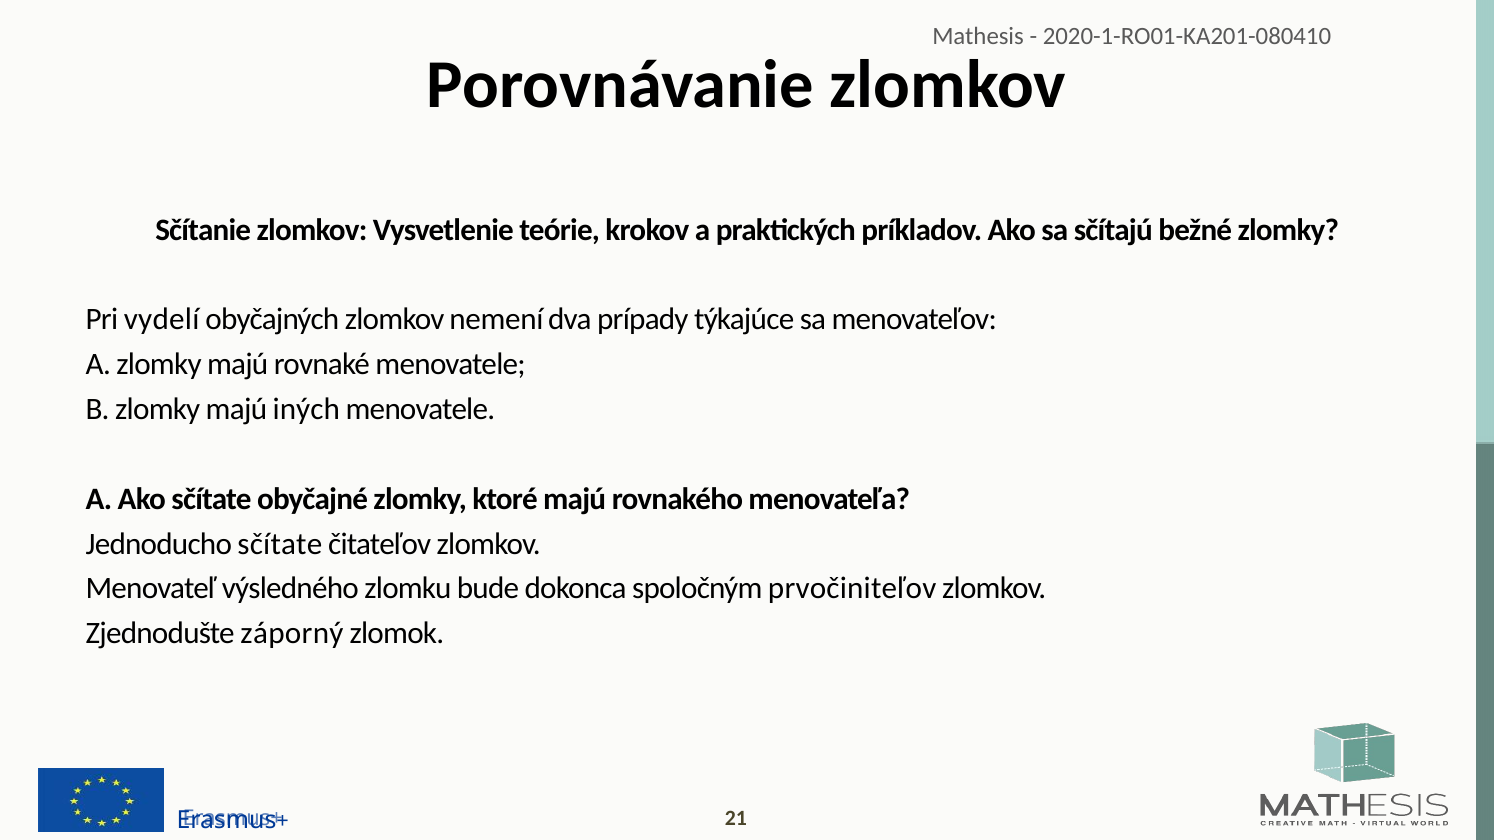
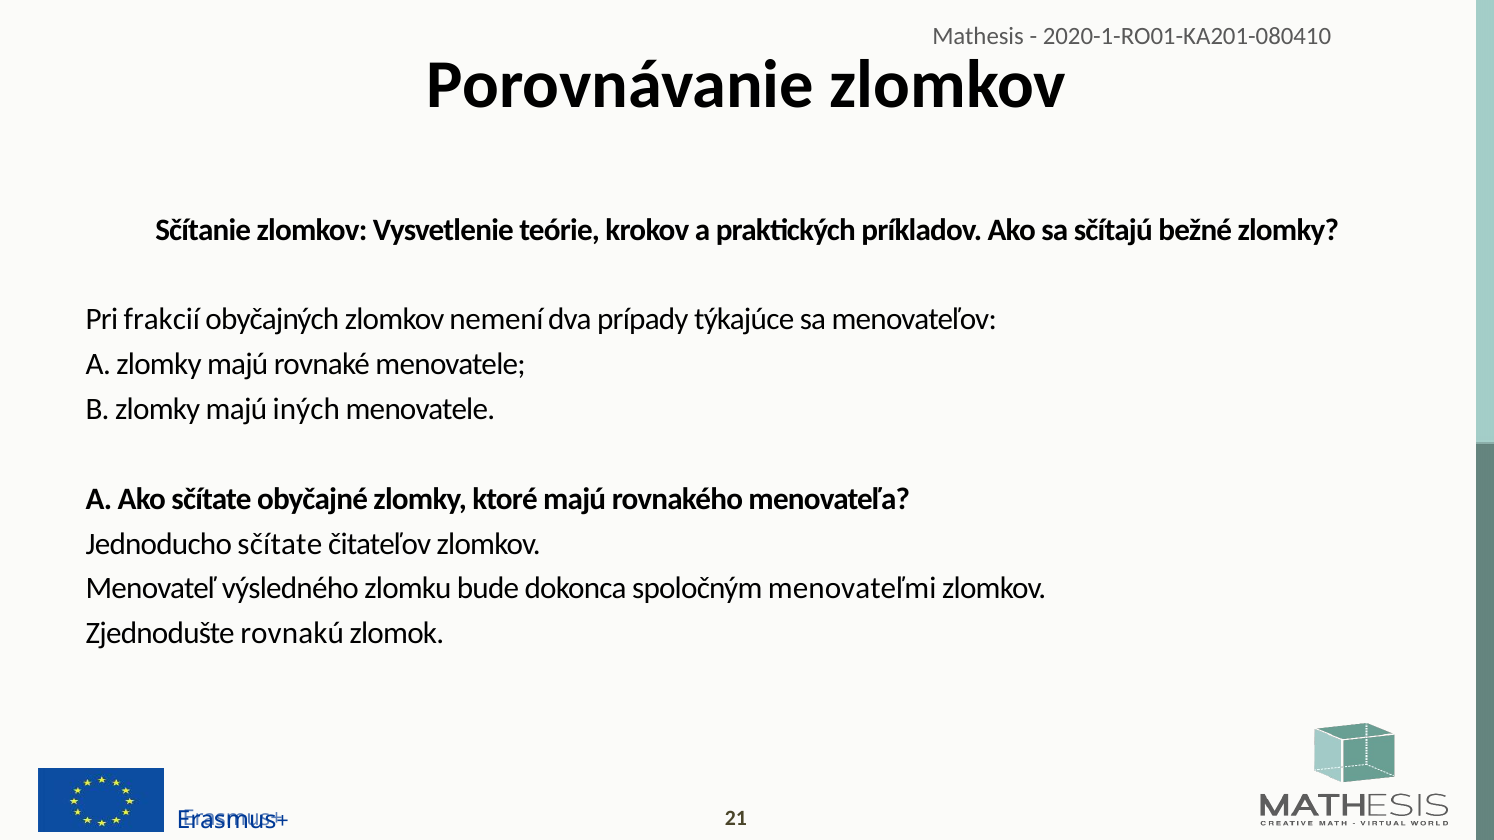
vydelí: vydelí -> frakcií
prvočiniteľov: prvočiniteľov -> menovateľmi
záporný: záporný -> rovnakú
